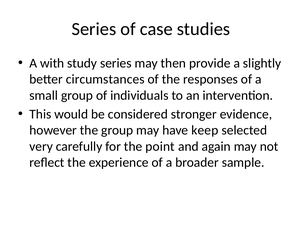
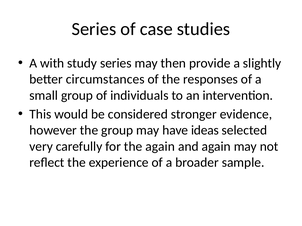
keep: keep -> ideas
the point: point -> again
